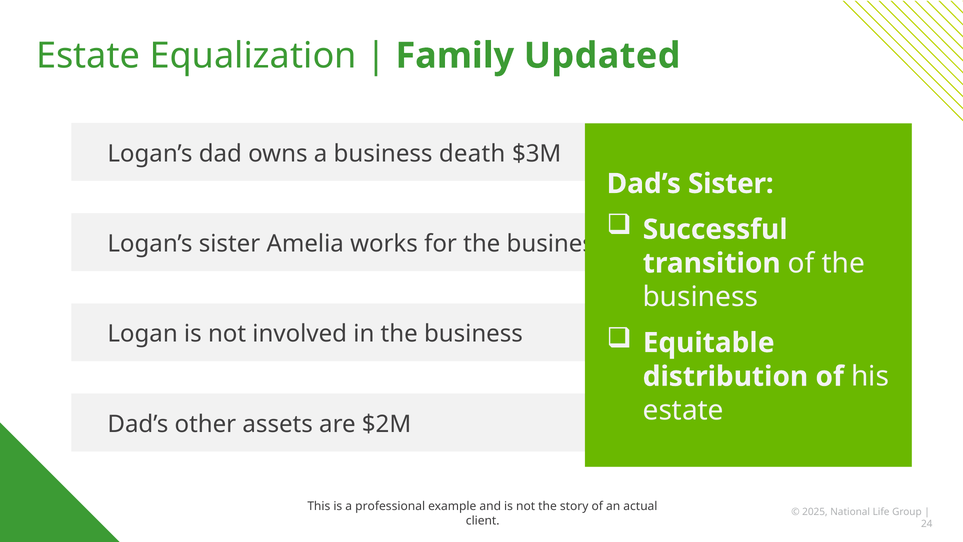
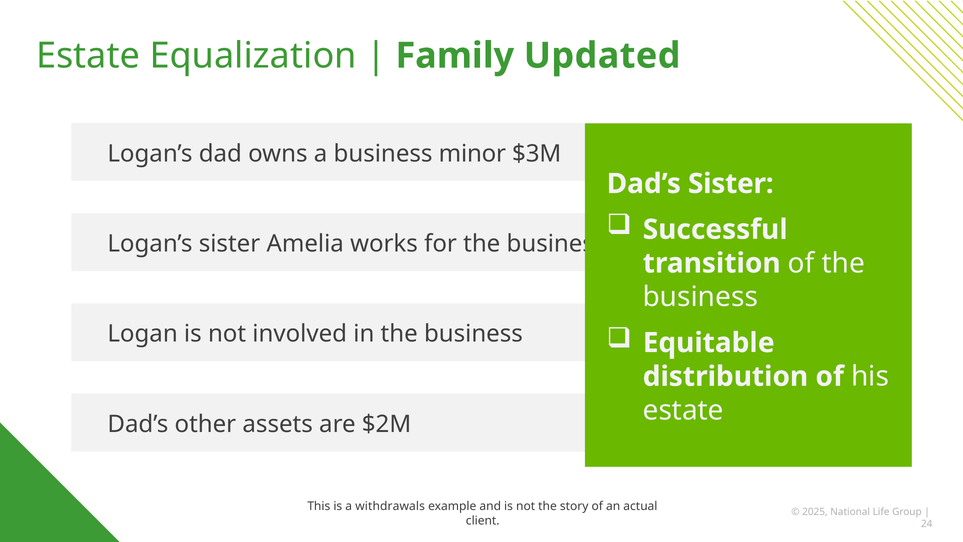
death: death -> minor
professional: professional -> withdrawals
